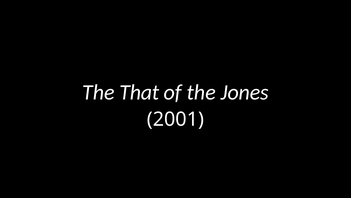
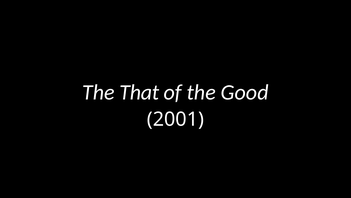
Jones: Jones -> Good
